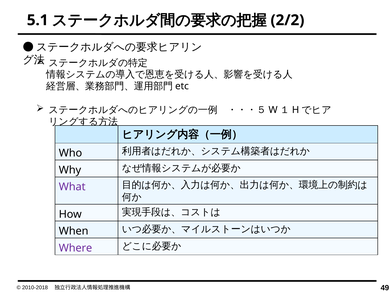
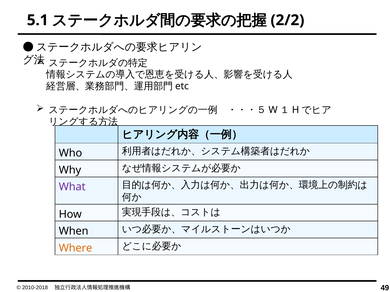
Where colour: purple -> orange
